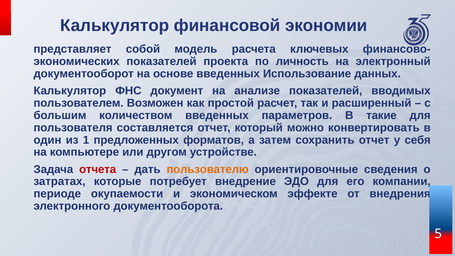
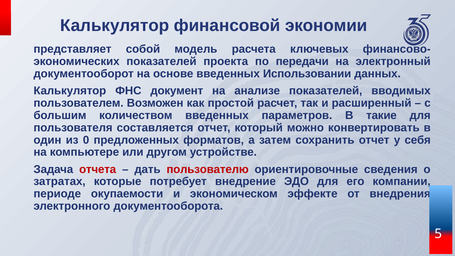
личность: личность -> передачи
Использование: Использование -> Использовании
1: 1 -> 0
пользователю colour: orange -> red
